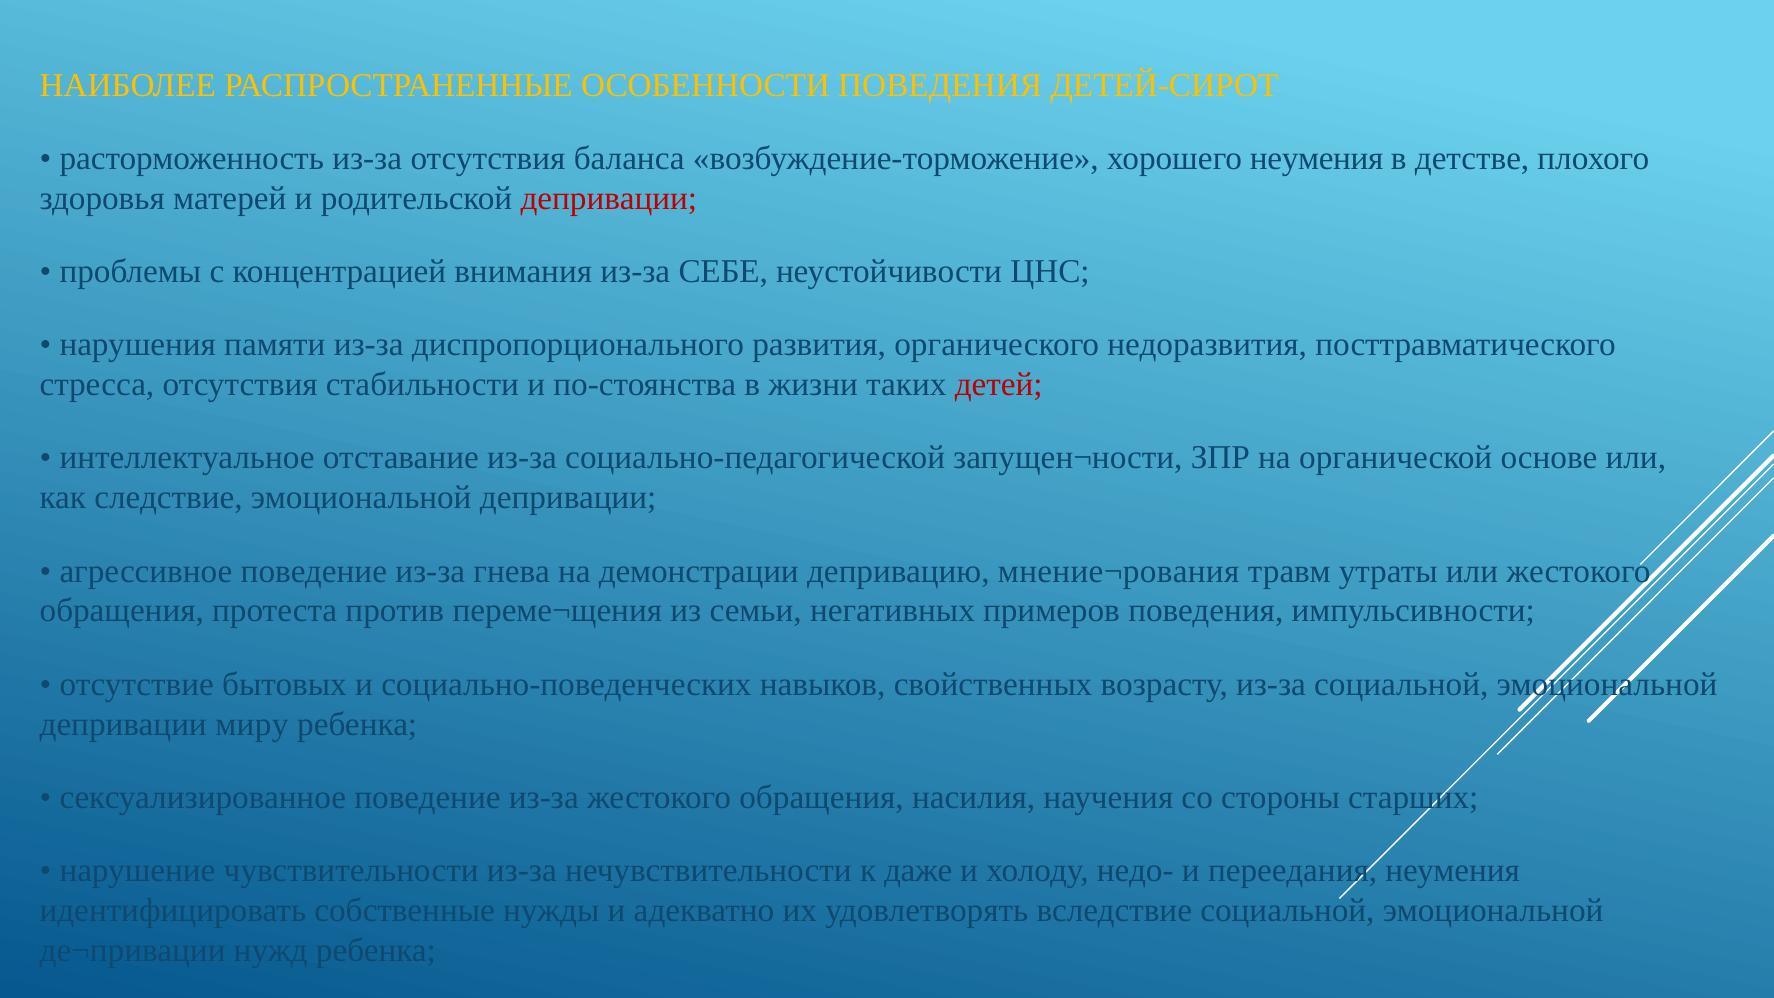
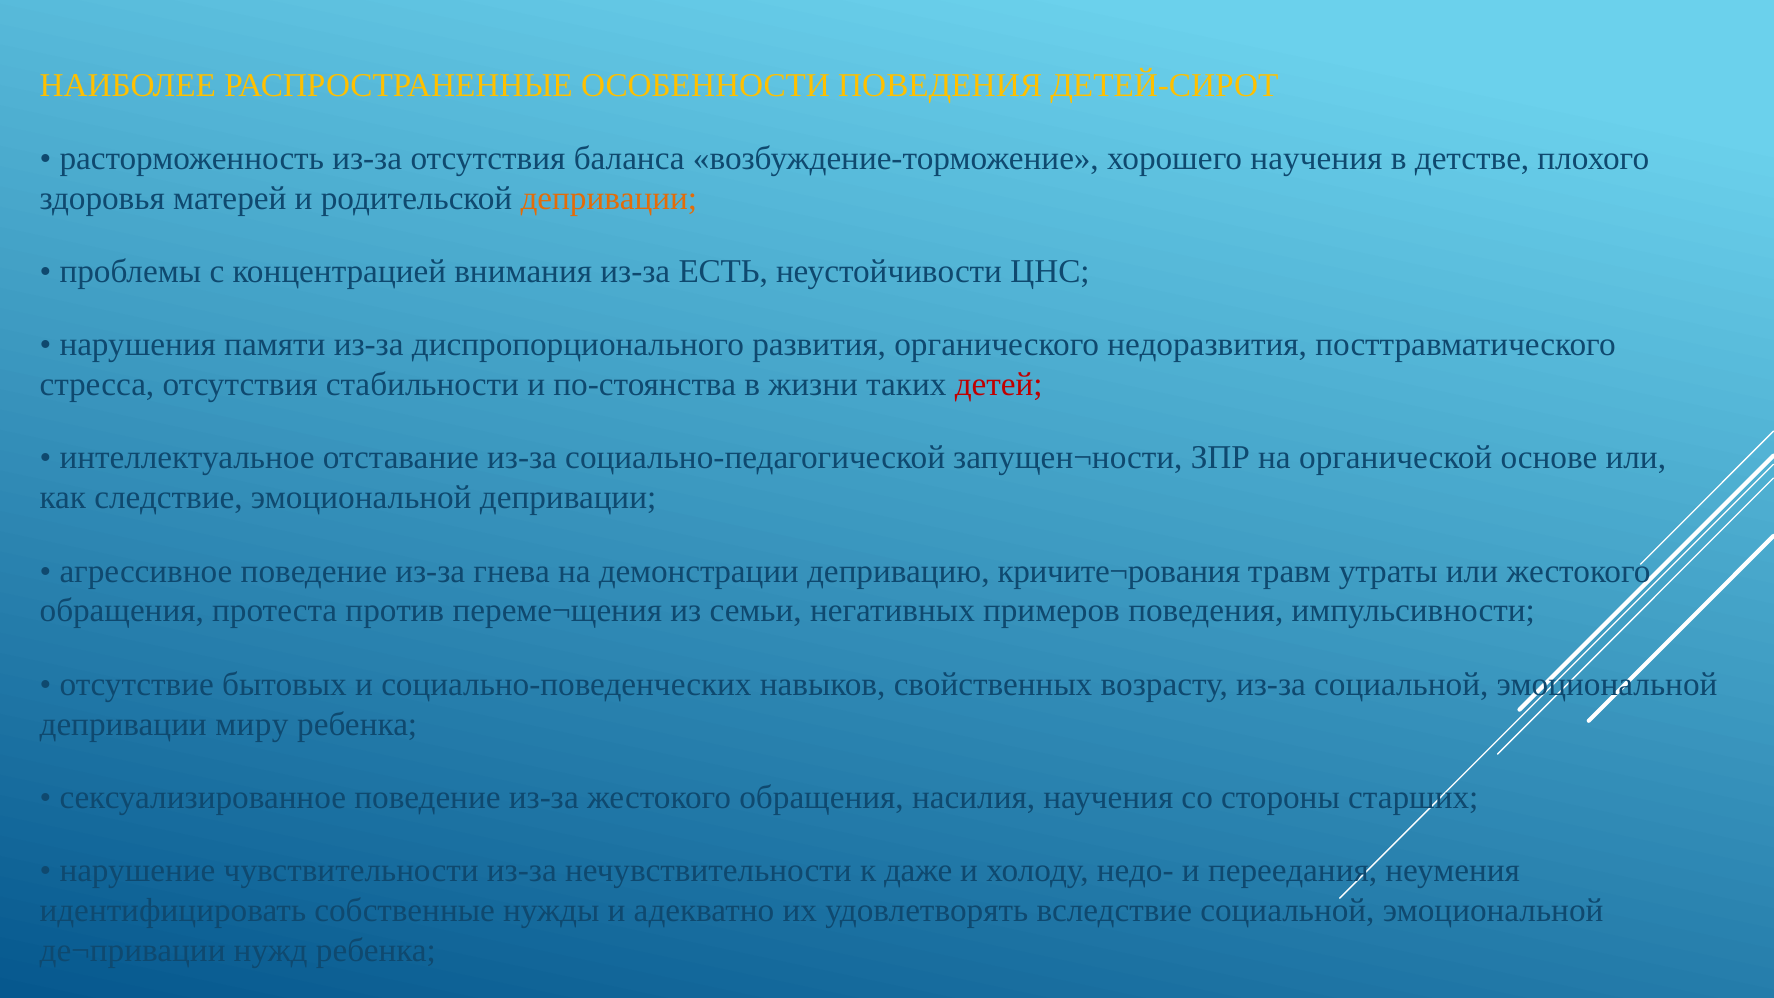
хорошего неумения: неумения -> научения
депривации at (609, 198) colour: red -> orange
СЕБЕ: СЕБЕ -> ЕСТЬ
мнение¬рования: мнение¬рования -> кричите¬рования
